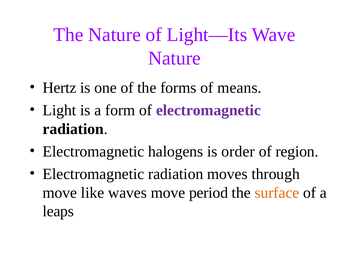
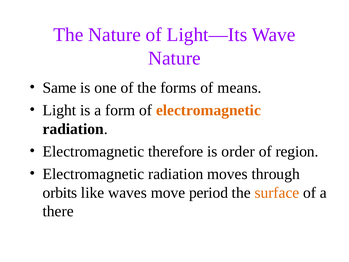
Hertz: Hertz -> Same
electromagnetic at (209, 110) colour: purple -> orange
halogens: halogens -> therefore
move at (60, 193): move -> orbits
leaps: leaps -> there
